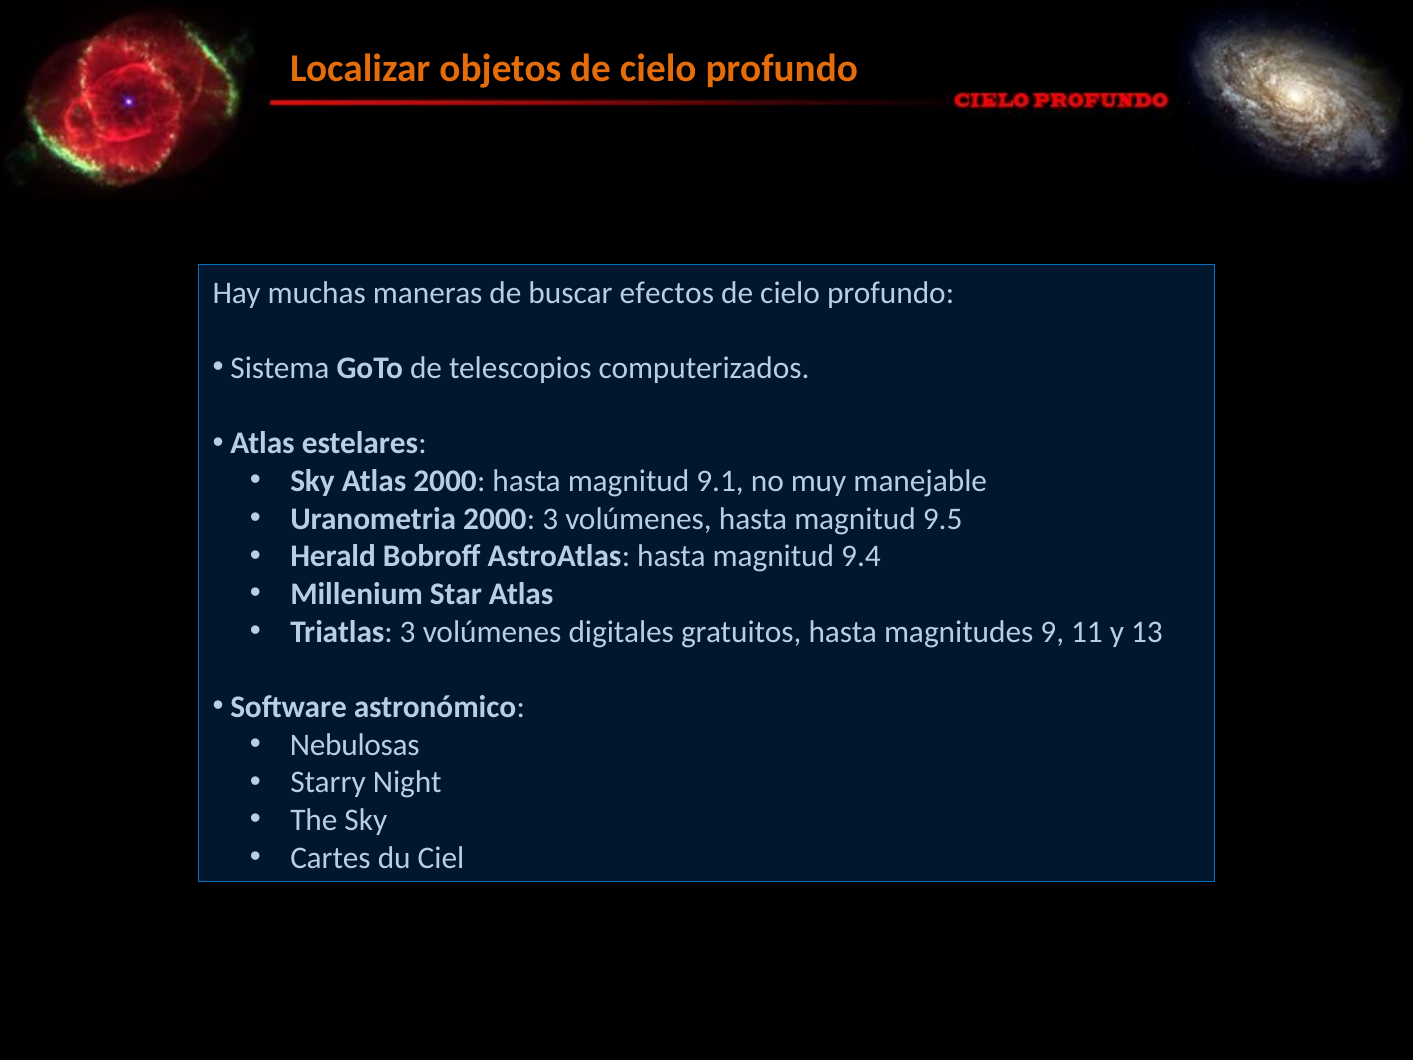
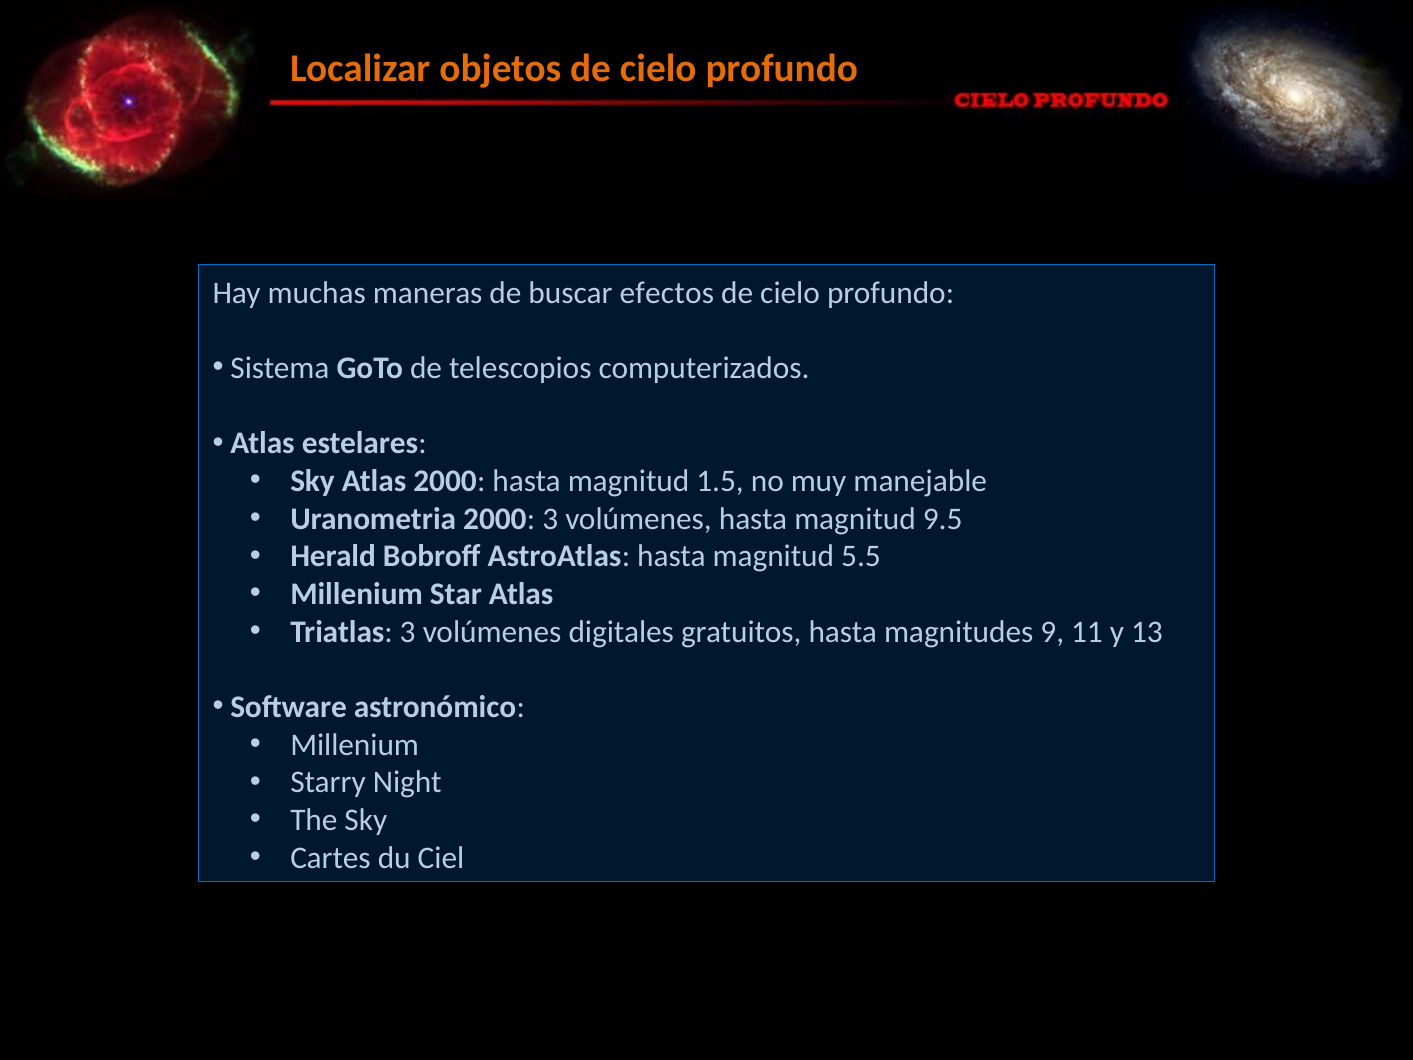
9.1: 9.1 -> 1.5
9.4: 9.4 -> 5.5
Nebulosas at (355, 745): Nebulosas -> Millenium
